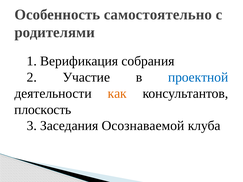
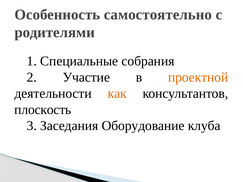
Верификация: Верификация -> Специальные
проектной colour: blue -> orange
Осознаваемой: Осознаваемой -> Оборудование
